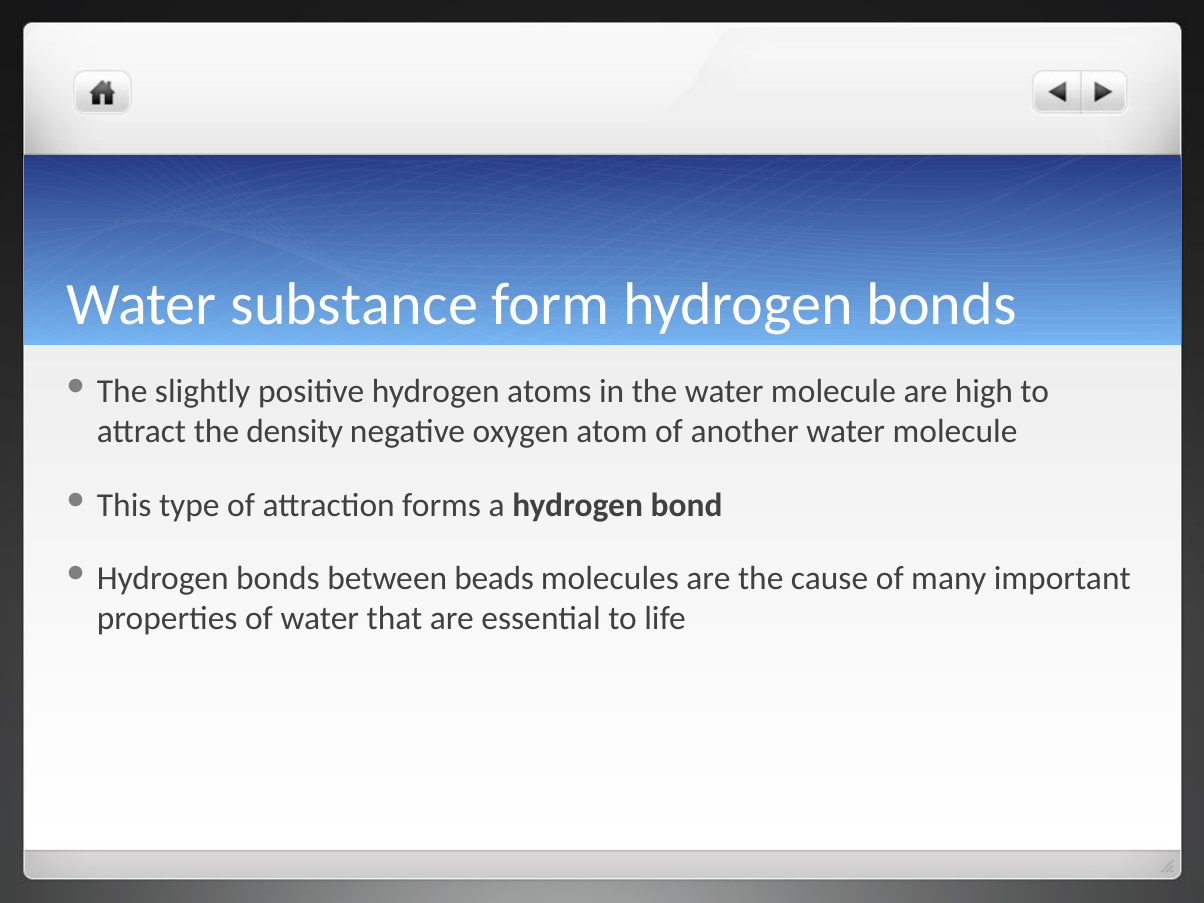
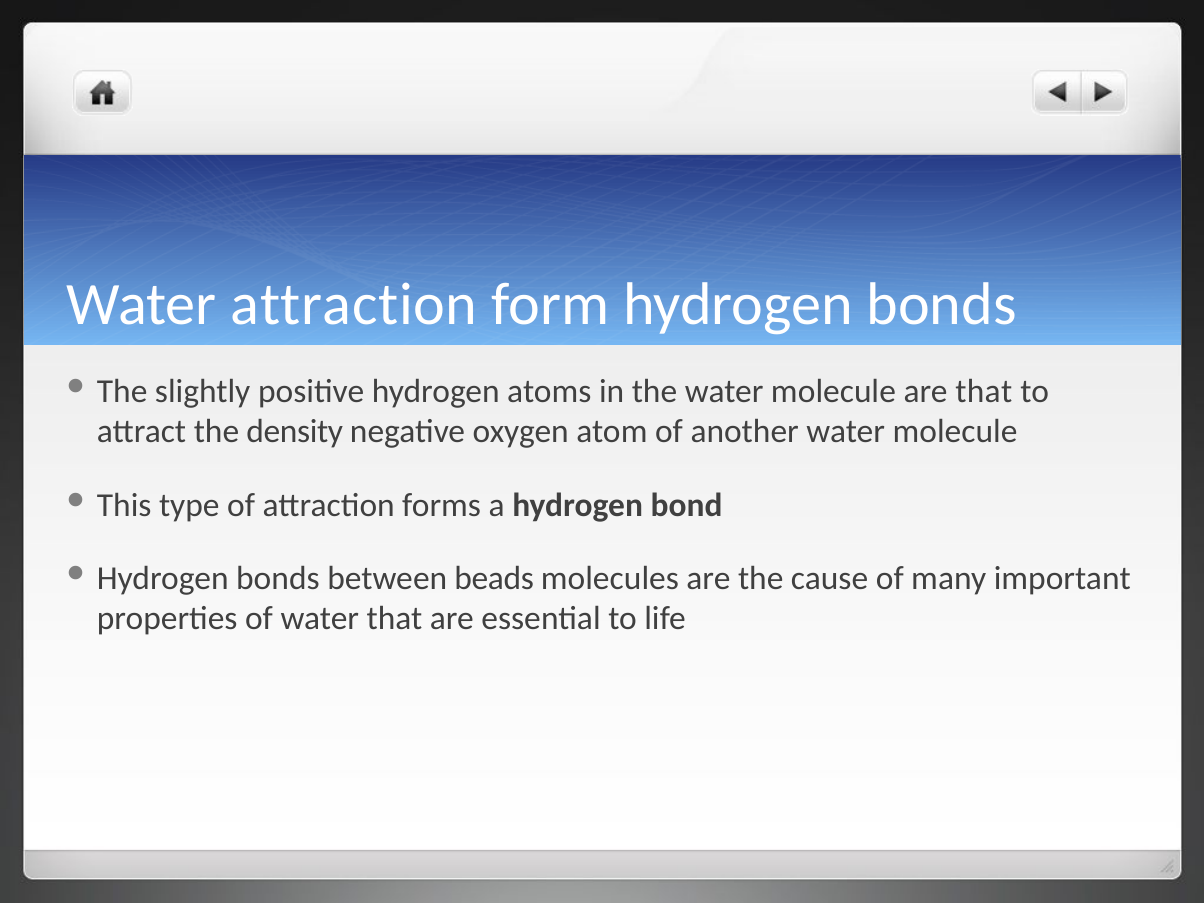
Water substance: substance -> attraction
are high: high -> that
